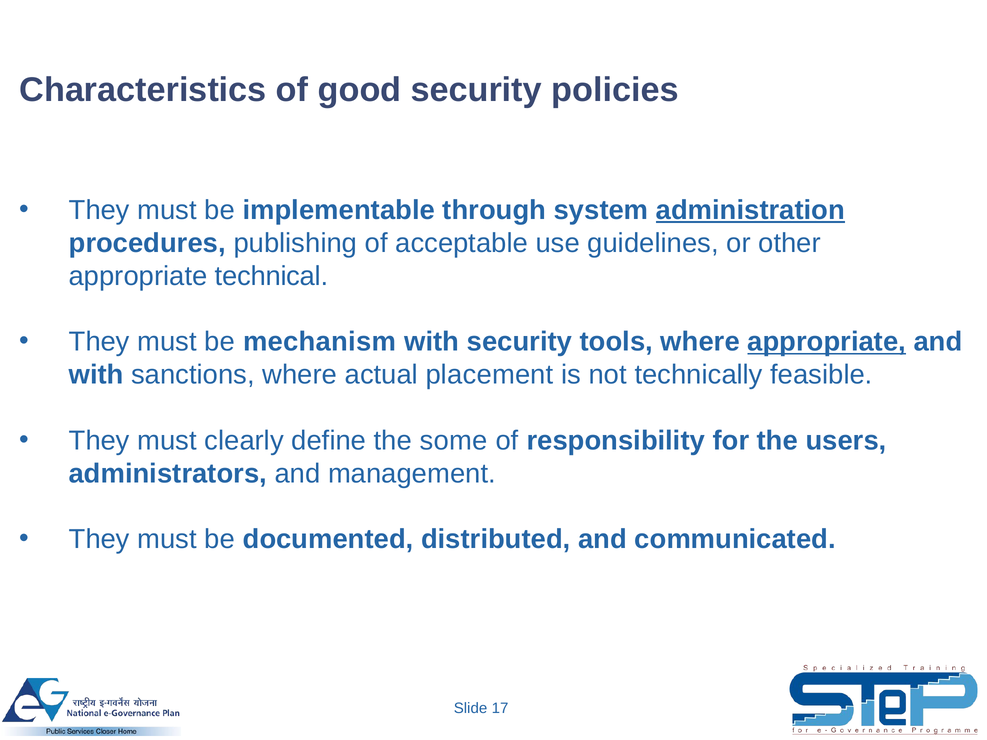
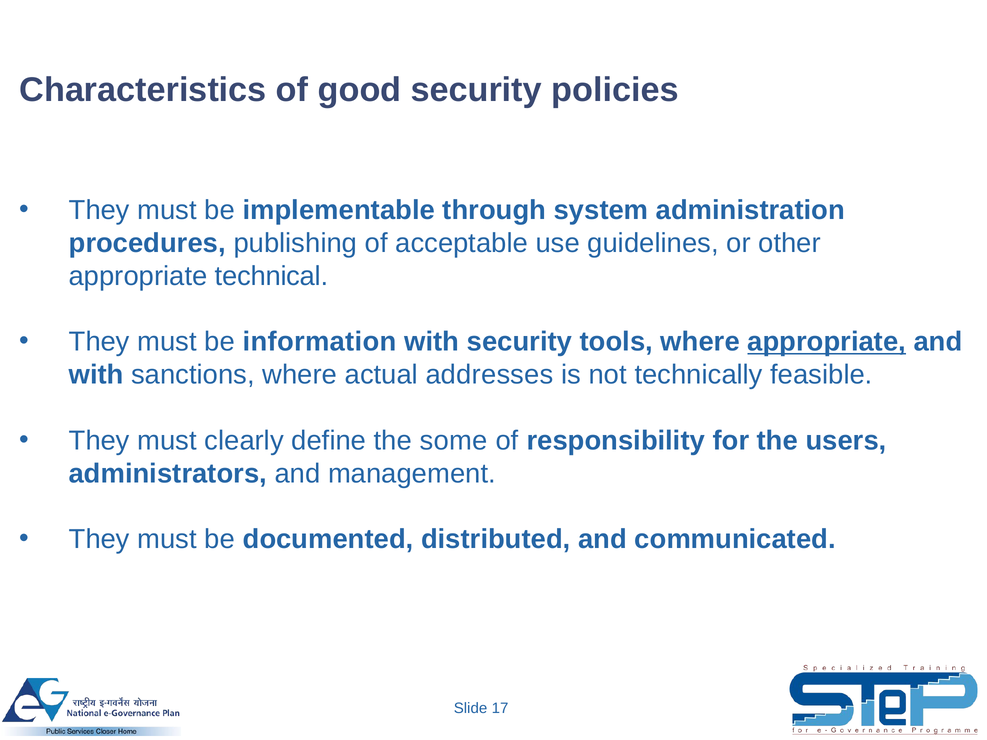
administration underline: present -> none
mechanism: mechanism -> information
placement: placement -> addresses
